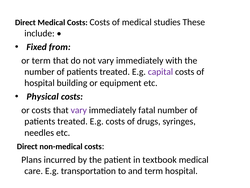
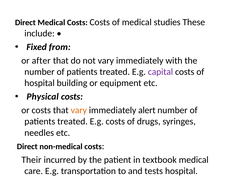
or term: term -> after
vary at (79, 110) colour: purple -> orange
fatal: fatal -> alert
Plans: Plans -> Their
and term: term -> tests
